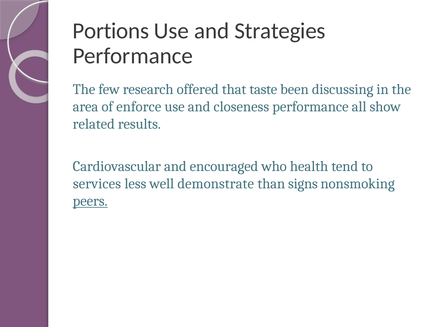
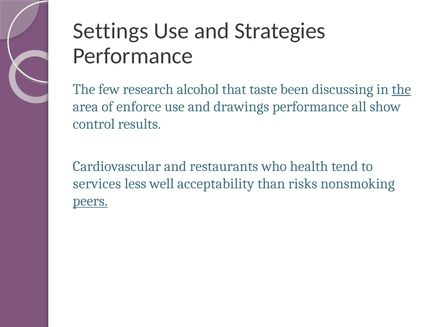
Portions: Portions -> Settings
offered: offered -> alcohol
the at (401, 89) underline: none -> present
closeness: closeness -> drawings
related: related -> control
encouraged: encouraged -> restaurants
demonstrate: demonstrate -> acceptability
signs: signs -> risks
